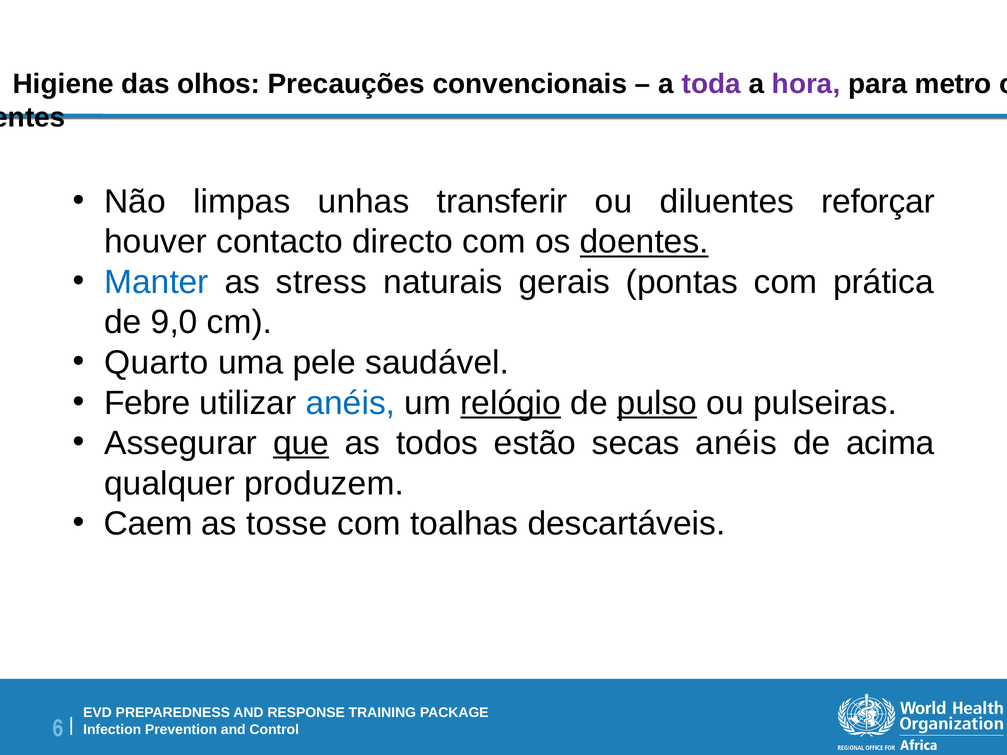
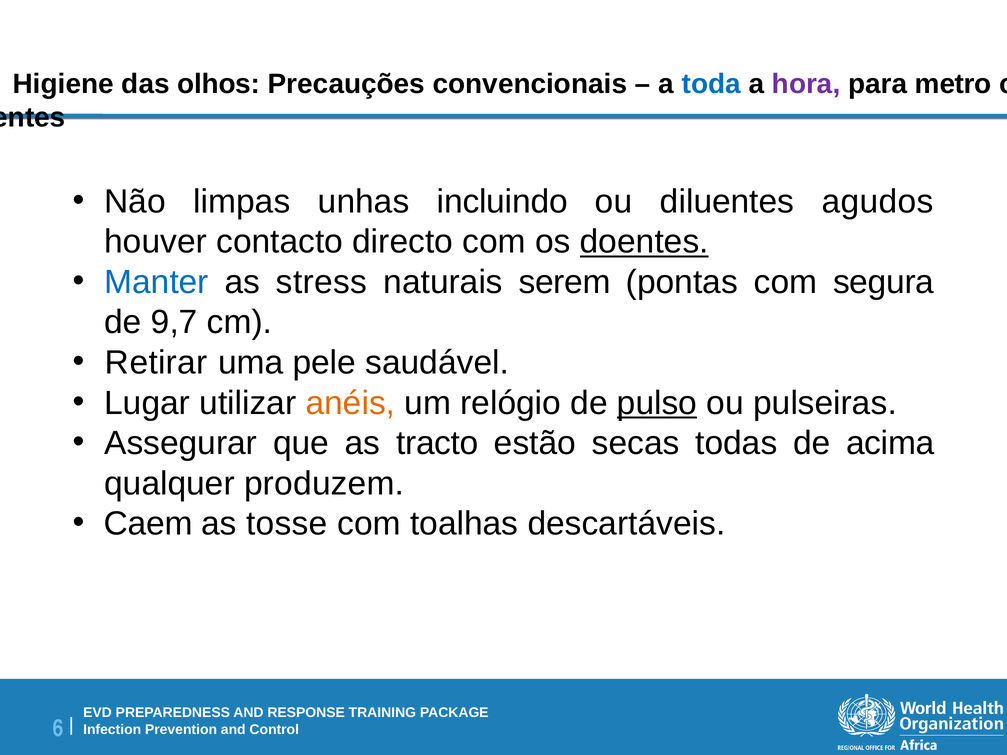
toda colour: purple -> blue
transferir: transferir -> incluindo
reforçar: reforçar -> agudos
gerais: gerais -> serem
prática: prática -> segura
9,0: 9,0 -> 9,7
Quarto: Quarto -> Retirar
Febre: Febre -> Lugar
anéis at (350, 403) colour: blue -> orange
relógio underline: present -> none
que underline: present -> none
todos: todos -> tracto
secas anéis: anéis -> todas
